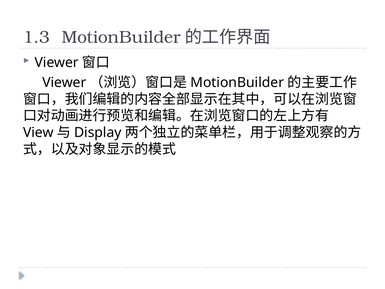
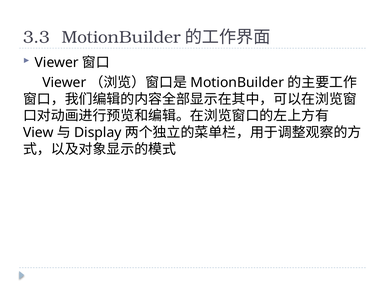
1.3: 1.3 -> 3.3
